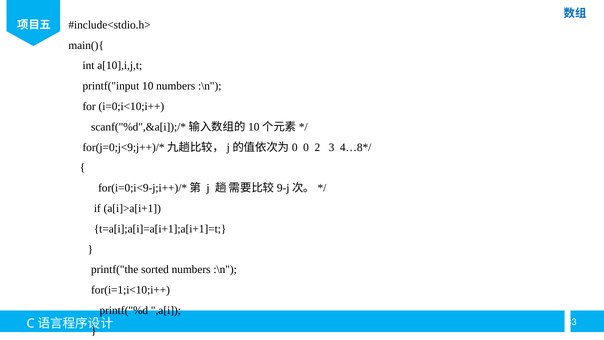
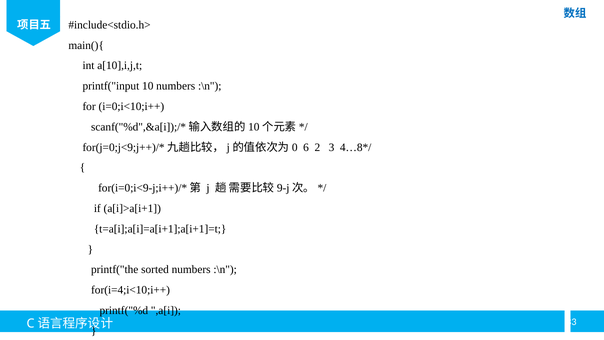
0: 0 -> 6
for(i=1;i<10;i++: for(i=1;i<10;i++ -> for(i=4;i<10;i++
